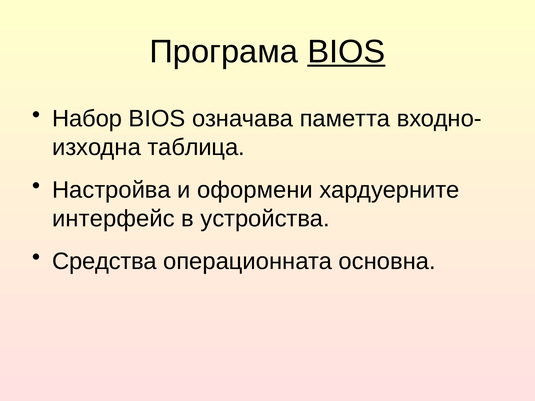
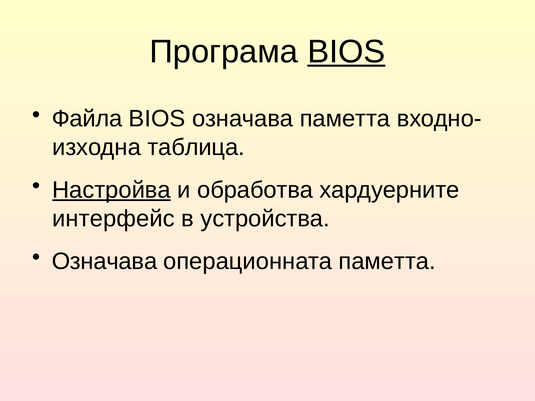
Набор: Набор -> Файла
Настройва underline: none -> present
оформени: оформени -> обработва
Средства at (104, 261): Средства -> Означава
операционната основна: основна -> паметта
